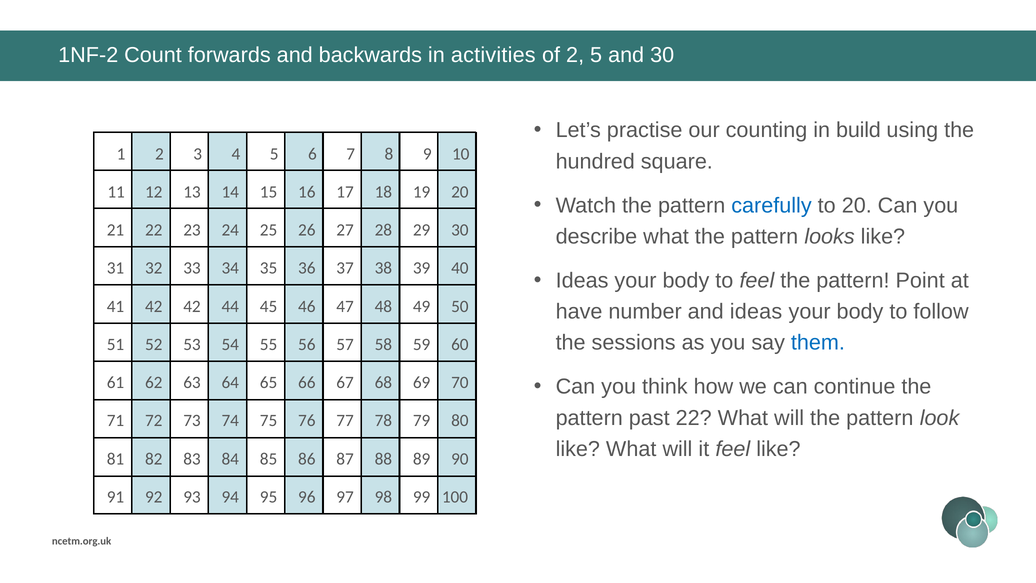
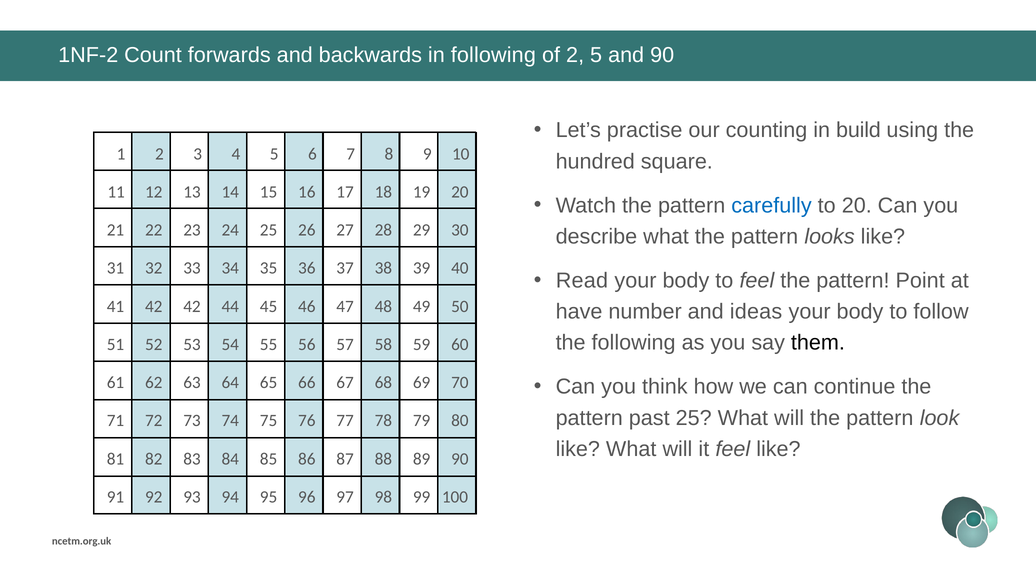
in activities: activities -> following
and 30: 30 -> 90
Ideas at (582, 280): Ideas -> Read
the sessions: sessions -> following
them colour: blue -> black
past 22: 22 -> 25
